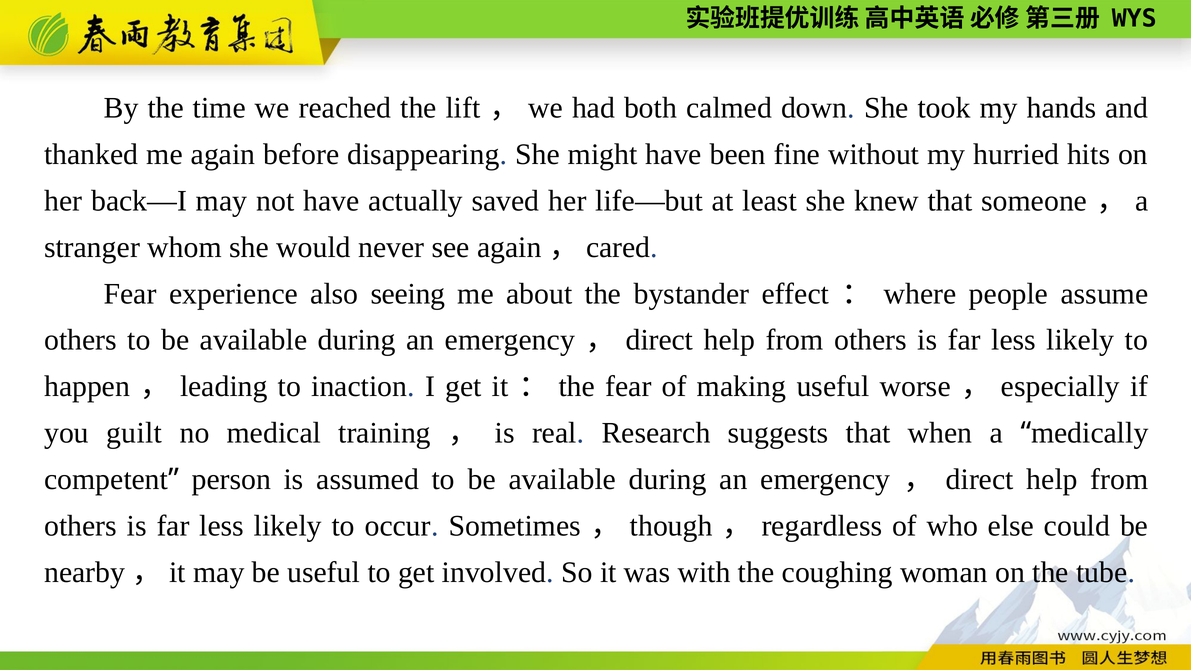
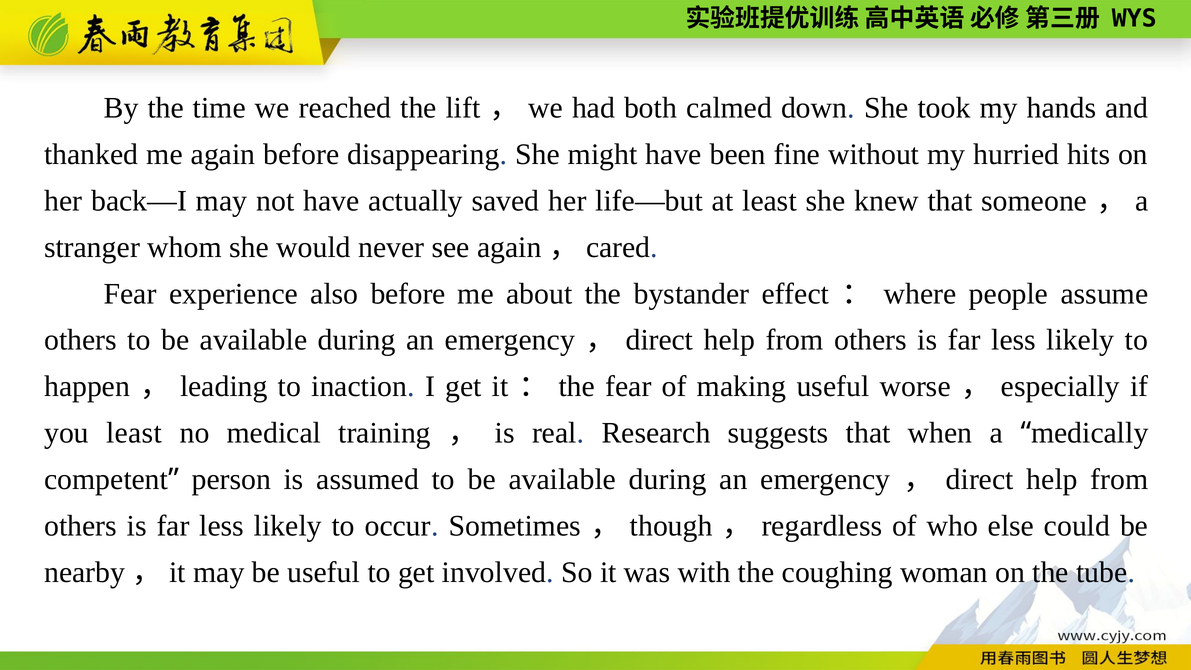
also seeing: seeing -> before
you guilt: guilt -> least
